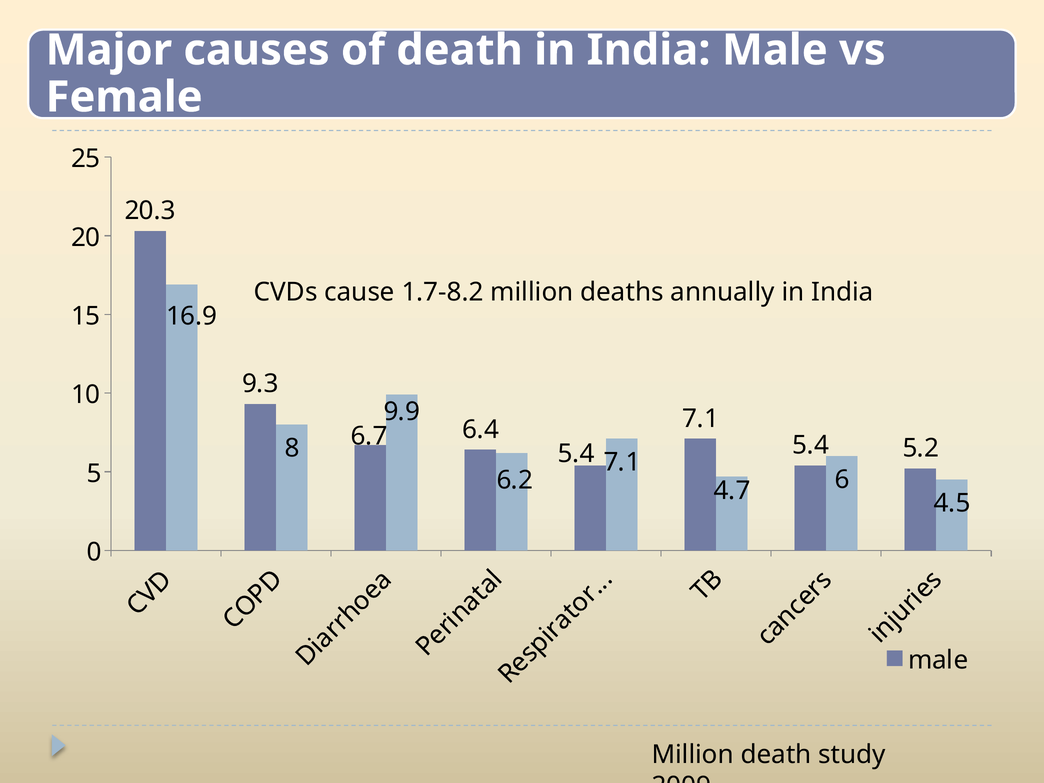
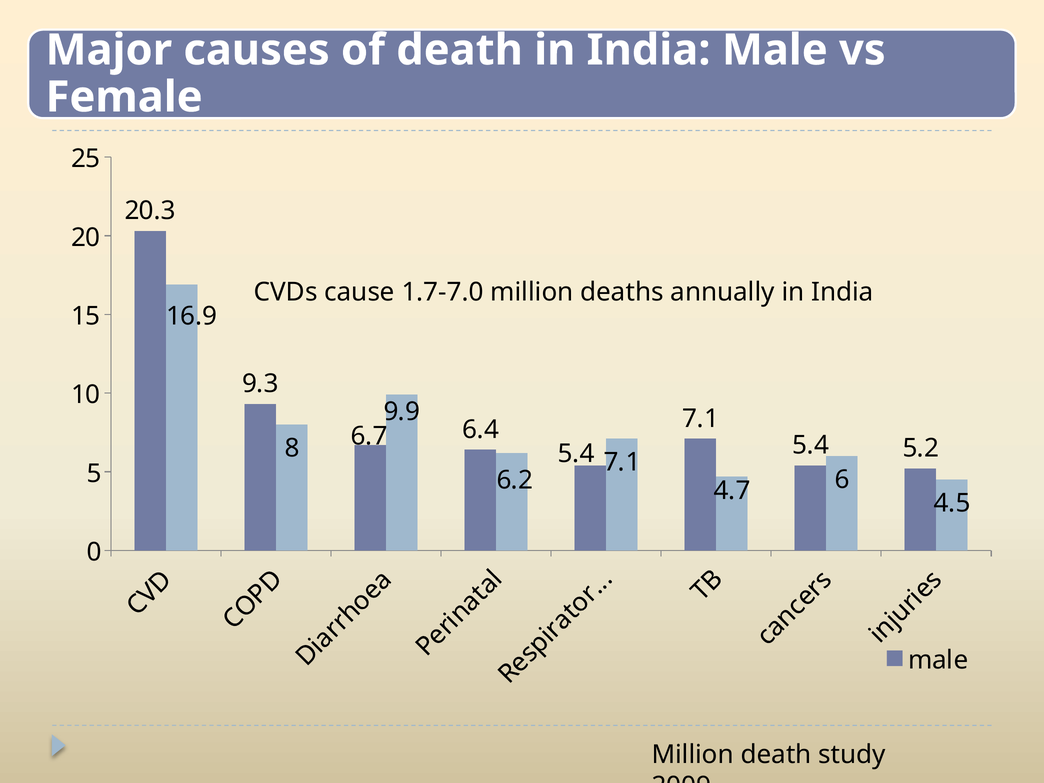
1.7-8.2: 1.7-8.2 -> 1.7-7.0
